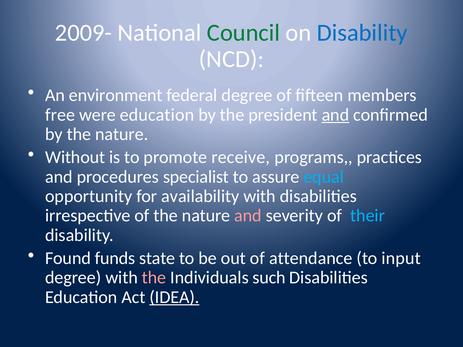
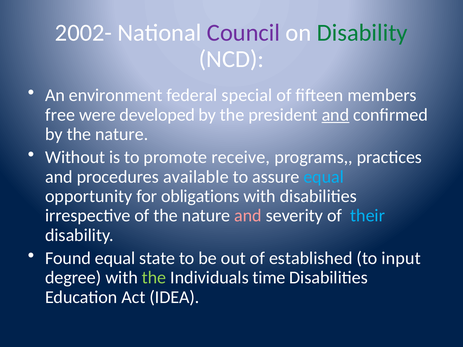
2009-: 2009- -> 2002-
Council colour: green -> purple
Disability at (362, 33) colour: blue -> green
federal degree: degree -> special
were education: education -> developed
specialist: specialist -> available
availability: availability -> obligations
Found funds: funds -> equal
attendance: attendance -> established
the at (154, 278) colour: pink -> light green
such: such -> time
IDEA underline: present -> none
